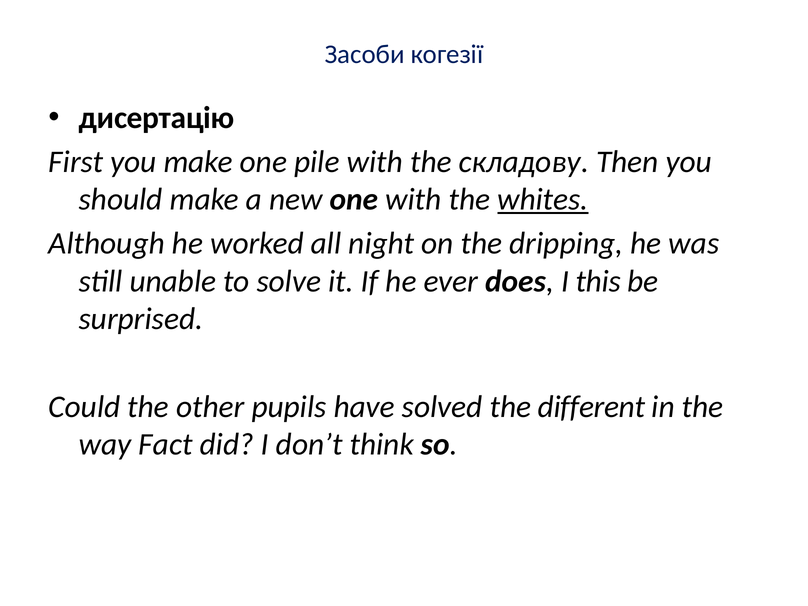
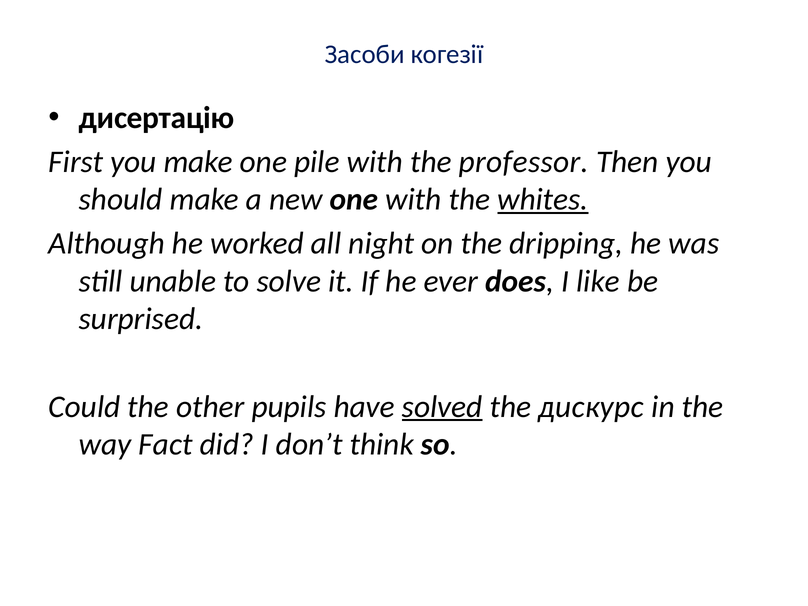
складову: складову -> professor
this: this -> like
solved underline: none -> present
different: different -> дискурс
